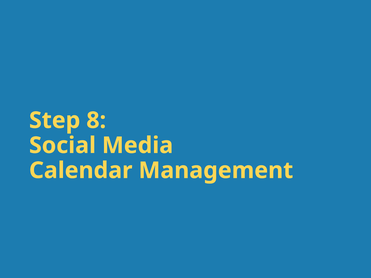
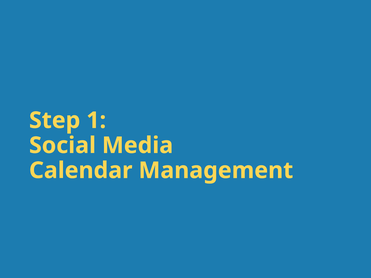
8: 8 -> 1
